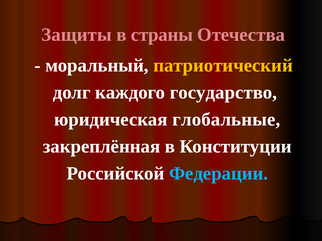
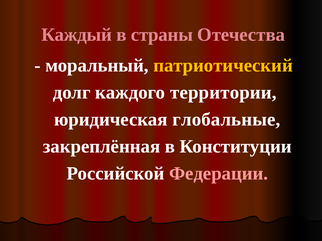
Защиты: Защиты -> Каждый
государство: государство -> территории
Федерации colour: light blue -> pink
